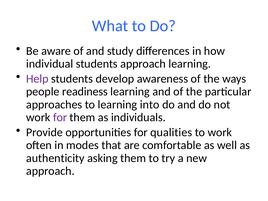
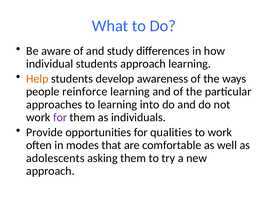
Help colour: purple -> orange
readiness: readiness -> reinforce
authenticity: authenticity -> adolescents
